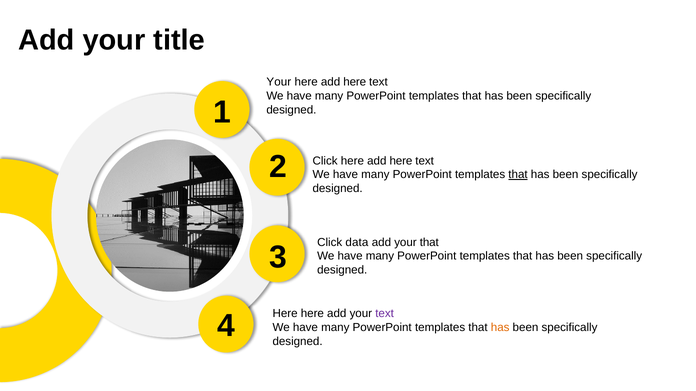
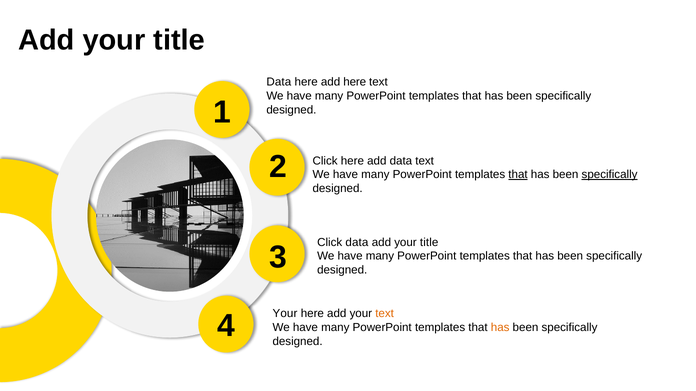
Your at (279, 82): Your -> Data
Click here add here: here -> data
specifically at (610, 175) underline: none -> present
that at (429, 243): that -> title
Here at (285, 314): Here -> Your
text at (385, 314) colour: purple -> orange
